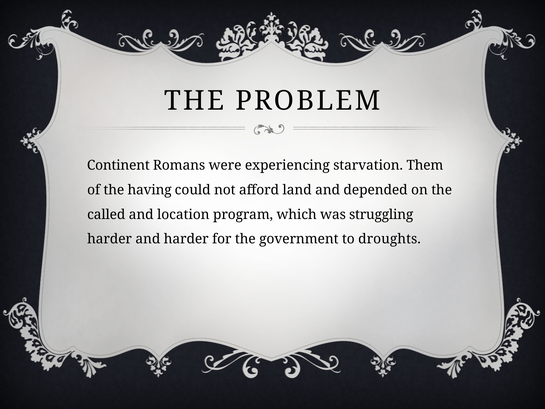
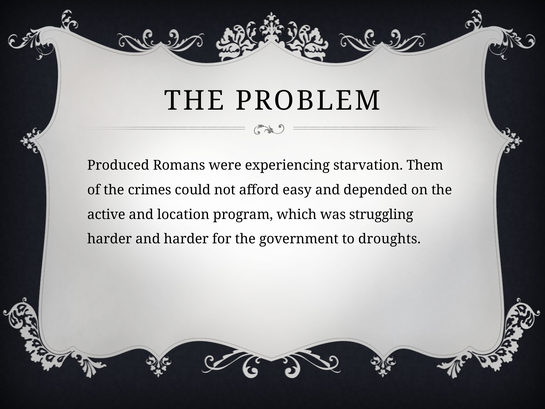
Continent: Continent -> Produced
having: having -> crimes
land: land -> easy
called: called -> active
